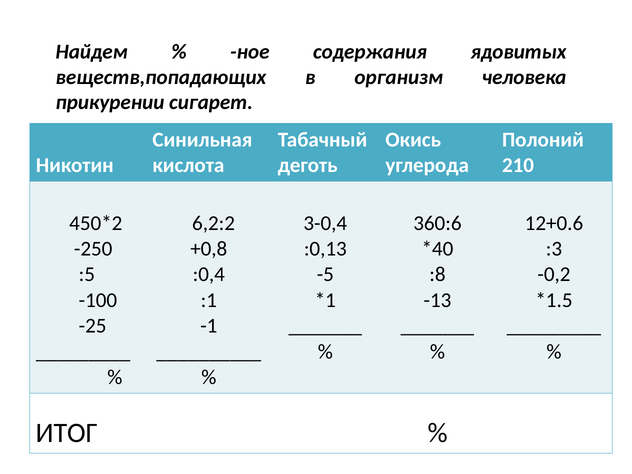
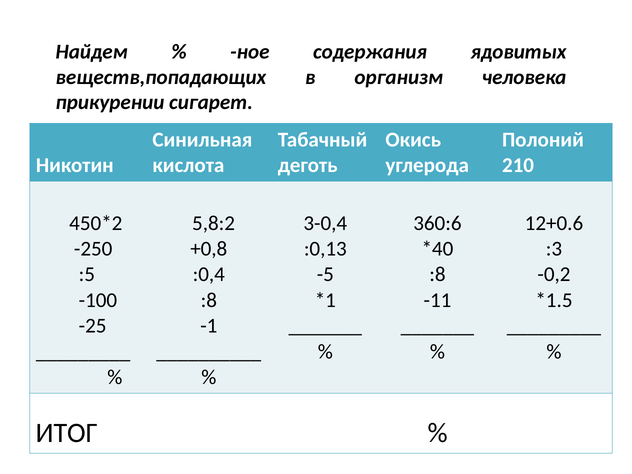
6,2:2: 6,2:2 -> 5,8:2
:1 at (209, 300): :1 -> :8
-13: -13 -> -11
